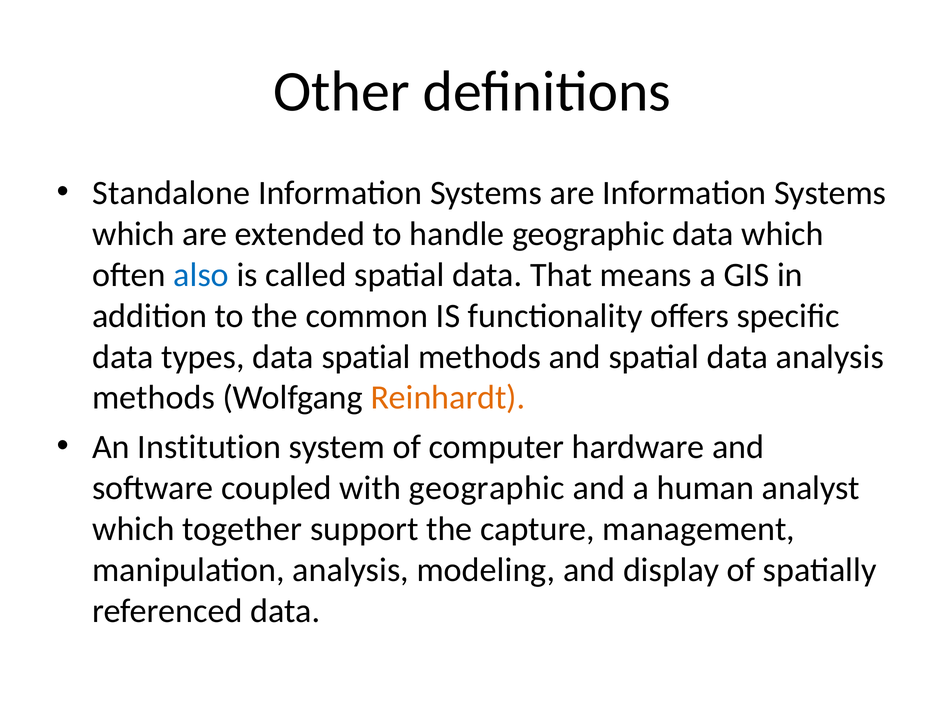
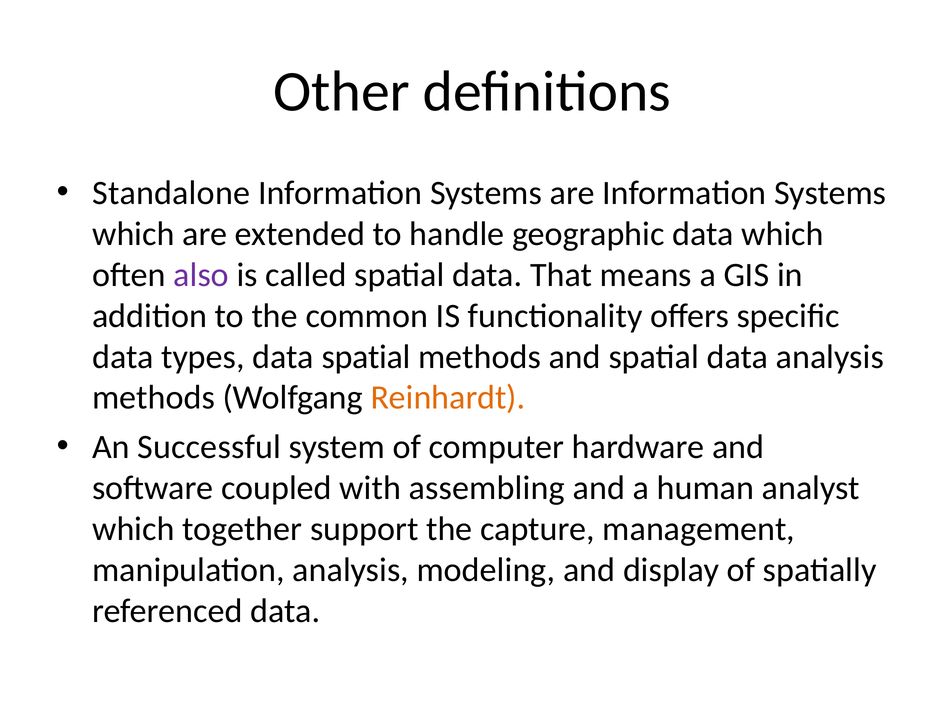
also colour: blue -> purple
Institution: Institution -> Successful
with geographic: geographic -> assembling
